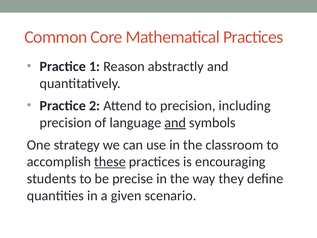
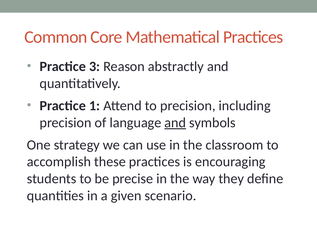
1: 1 -> 3
2: 2 -> 1
these underline: present -> none
